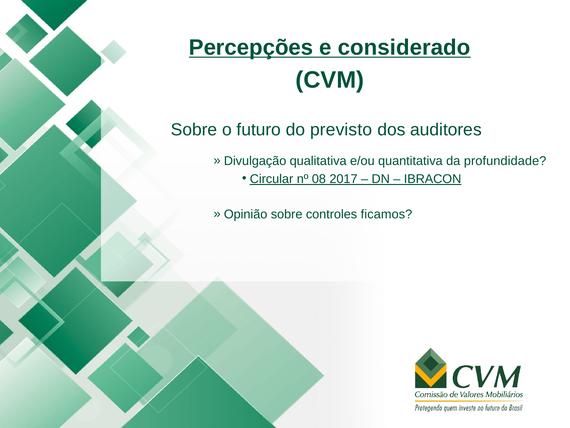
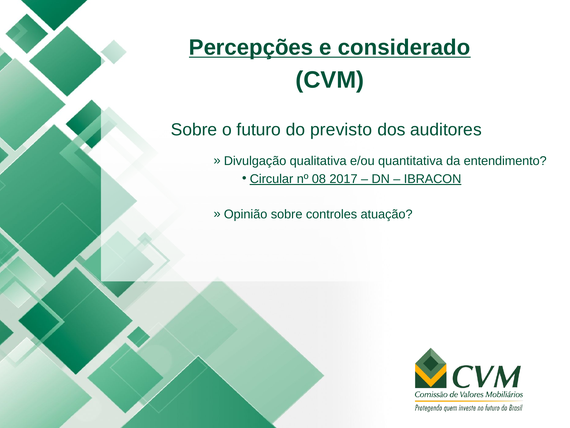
profundidade: profundidade -> entendimento
ficamos: ficamos -> atuação
